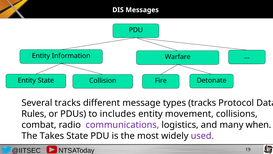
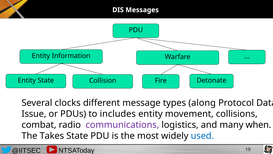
Several tracks: tracks -> clocks
types tracks: tracks -> along
Rules: Rules -> Issue
used colour: purple -> blue
